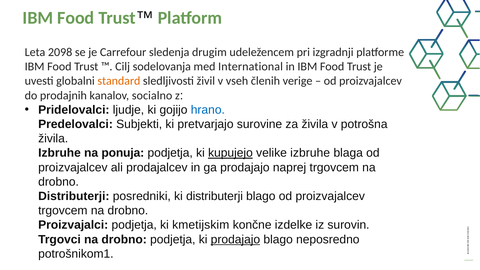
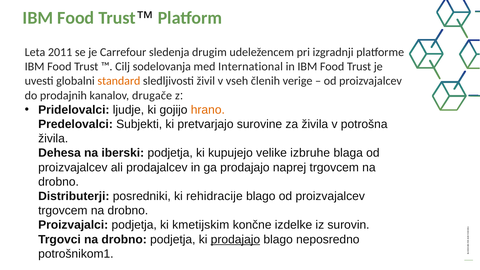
2098: 2098 -> 2011
socialno: socialno -> drugače
hrano colour: blue -> orange
Izbruhe at (60, 153): Izbruhe -> Dehesa
ponuja: ponuja -> iberski
kupujejo underline: present -> none
ki distributerji: distributerji -> rehidracije
